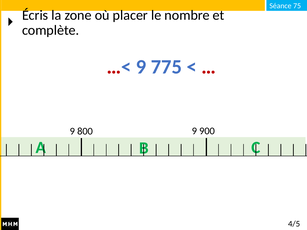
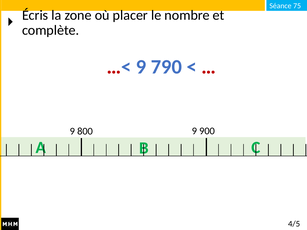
775: 775 -> 790
